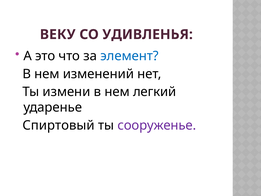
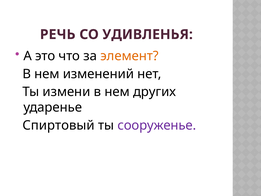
ВЕКУ: ВЕКУ -> РЕЧЬ
элемент colour: blue -> orange
легкий: легкий -> других
